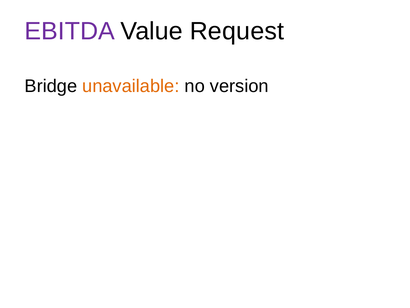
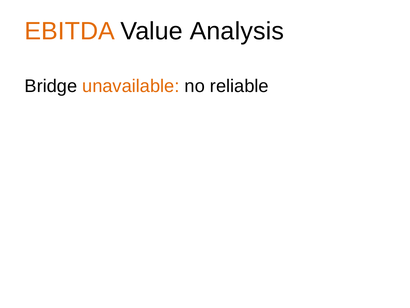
EBITDA colour: purple -> orange
Request: Request -> Analysis
version: version -> reliable
